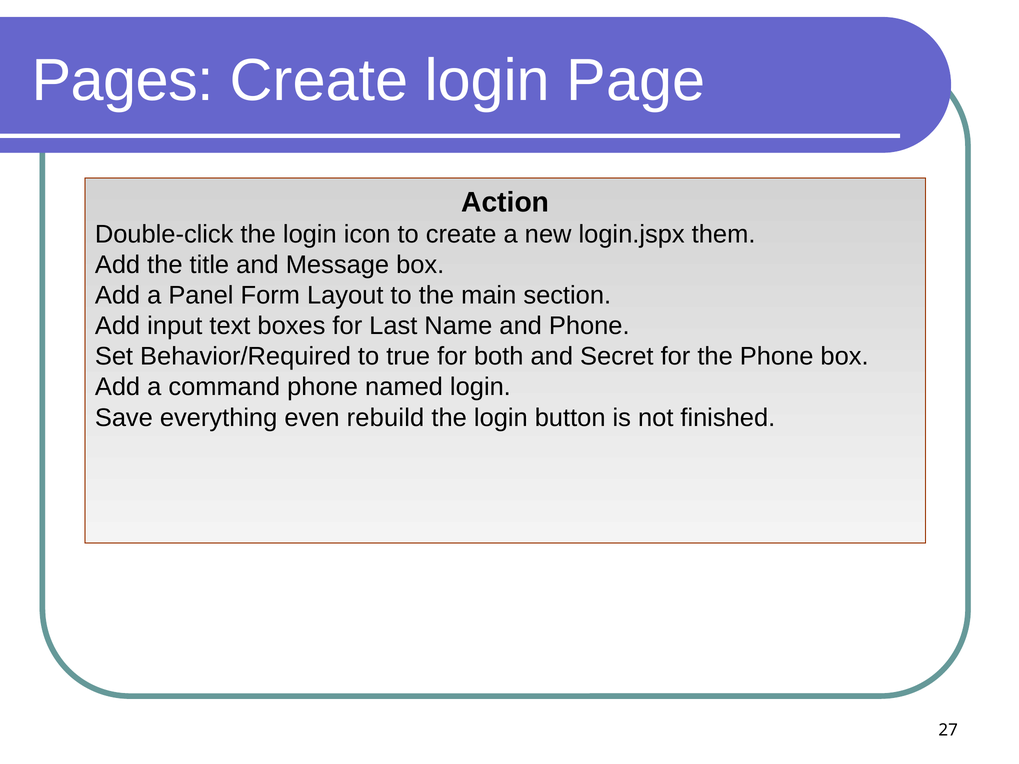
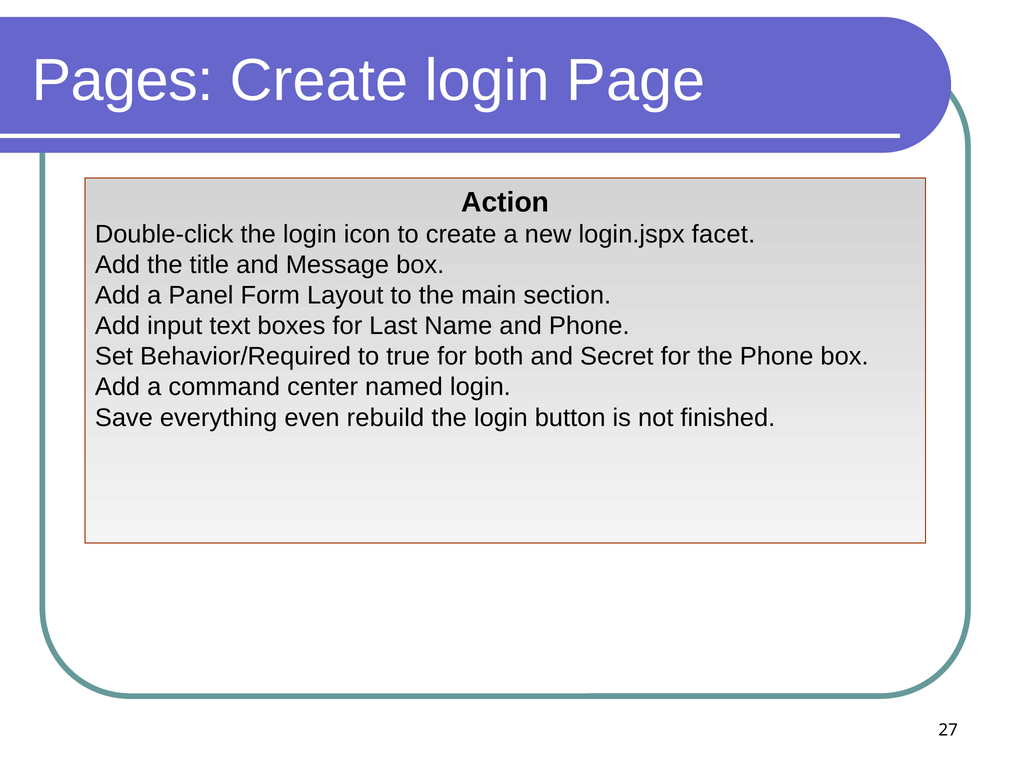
them: them -> facet
command phone: phone -> center
